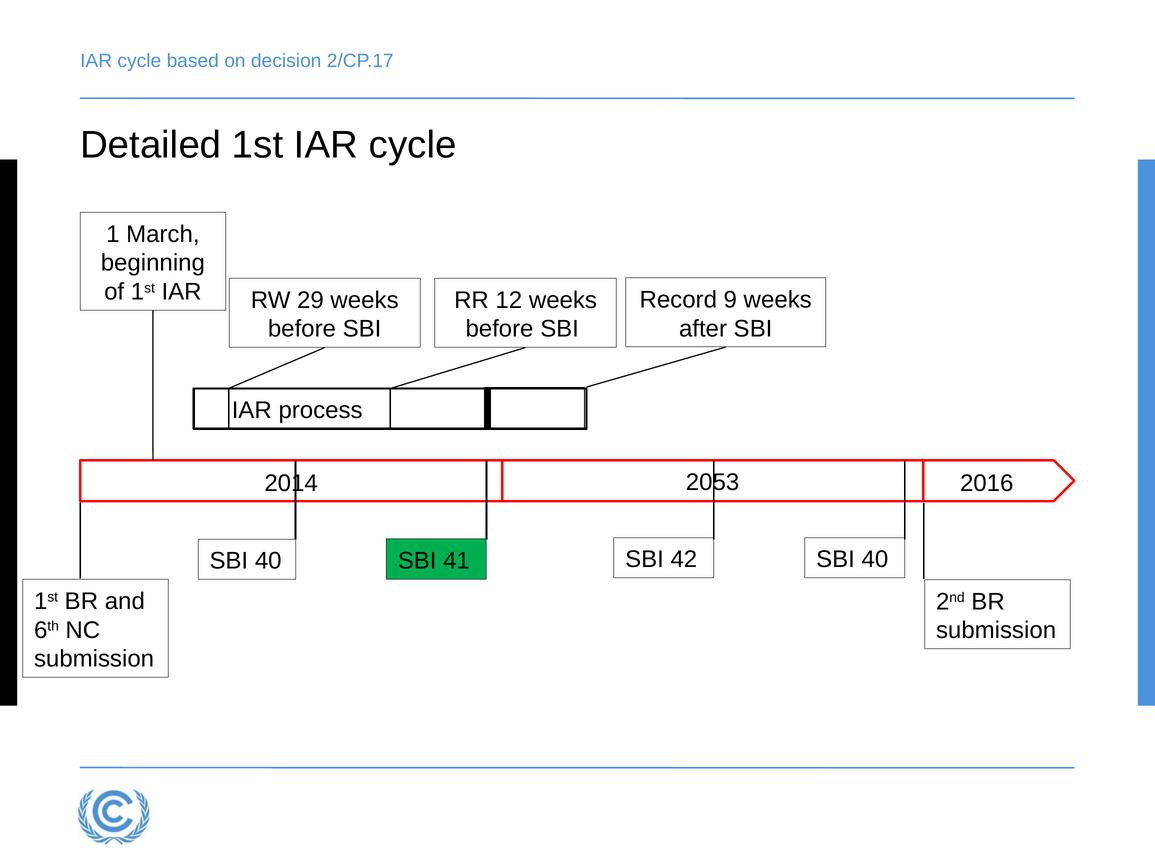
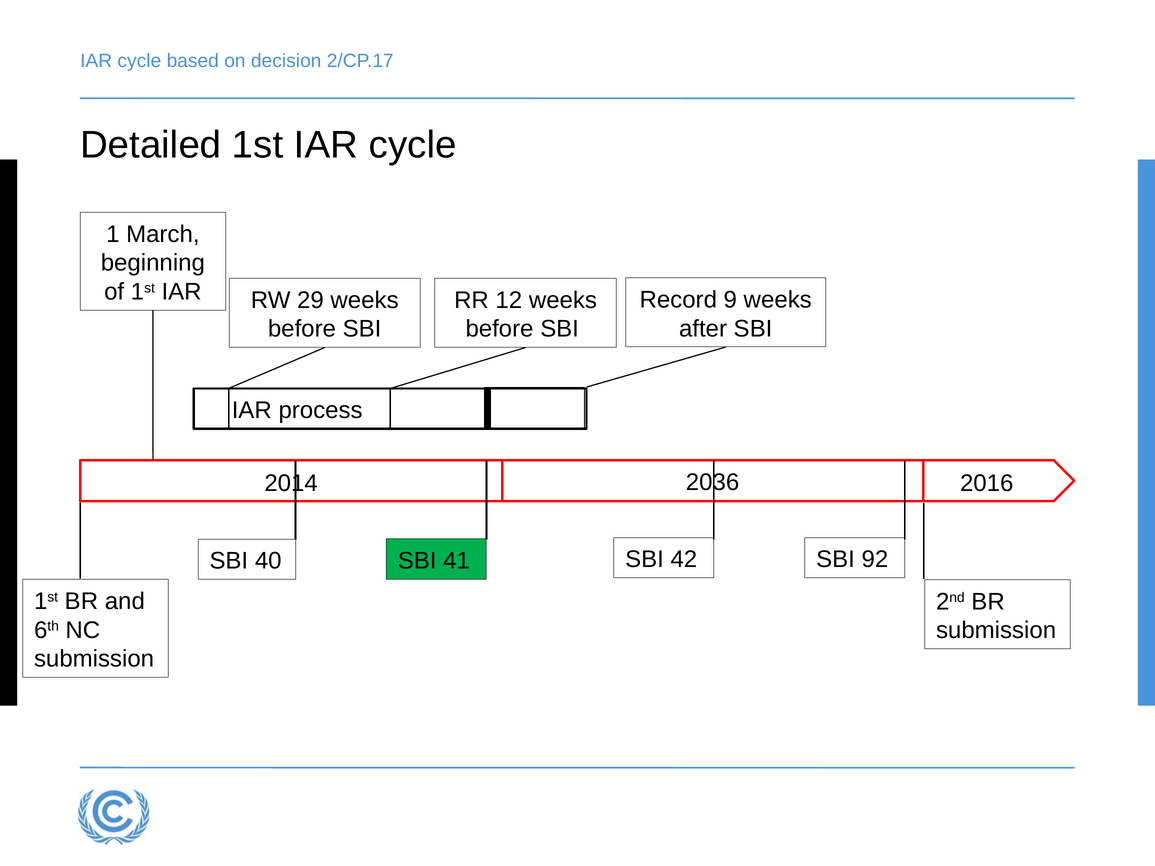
2053: 2053 -> 2036
42 SBI 40: 40 -> 92
